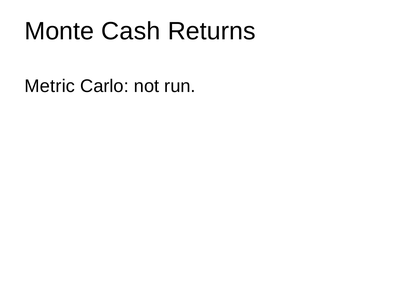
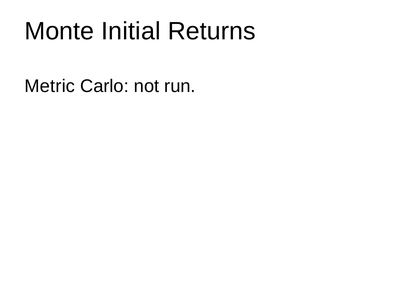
Cash: Cash -> Initial
